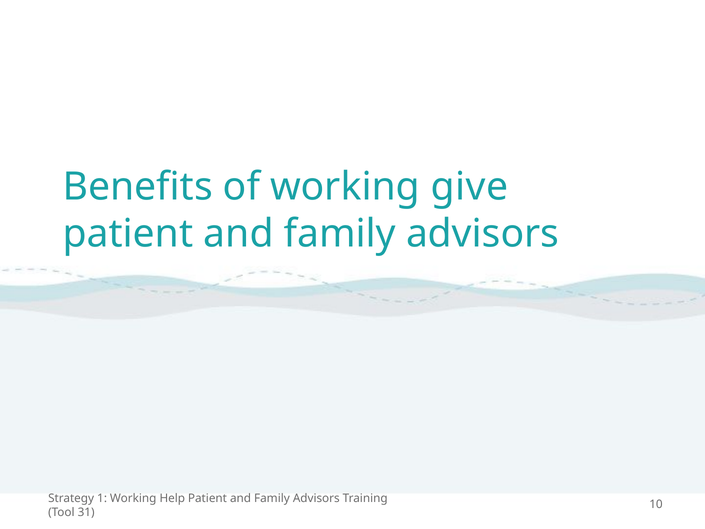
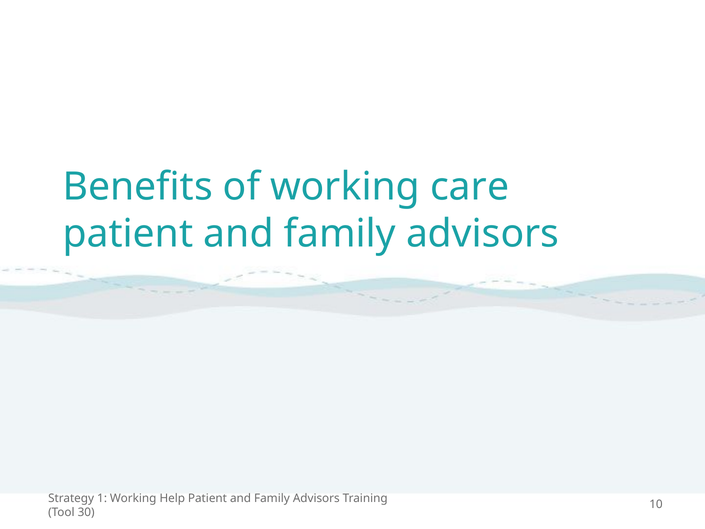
give: give -> care
31: 31 -> 30
